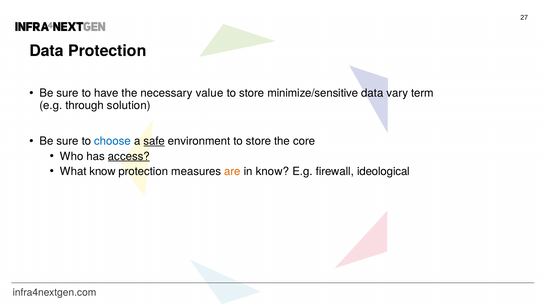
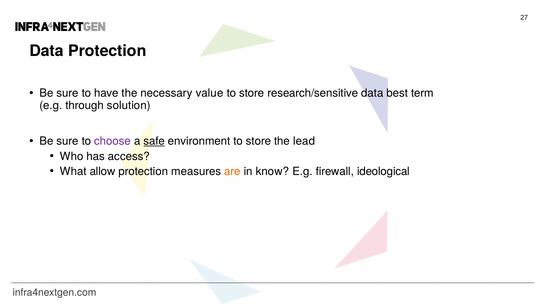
minimize/sensitive: minimize/sensitive -> research/sensitive
vary: vary -> best
choose colour: blue -> purple
core: core -> lead
access underline: present -> none
What know: know -> allow
